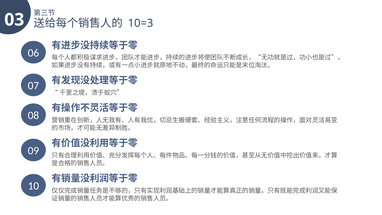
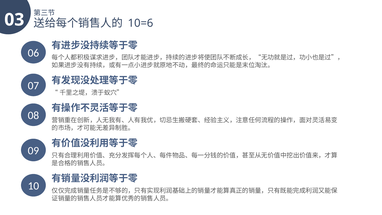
10=3: 10=3 -> 10=6
